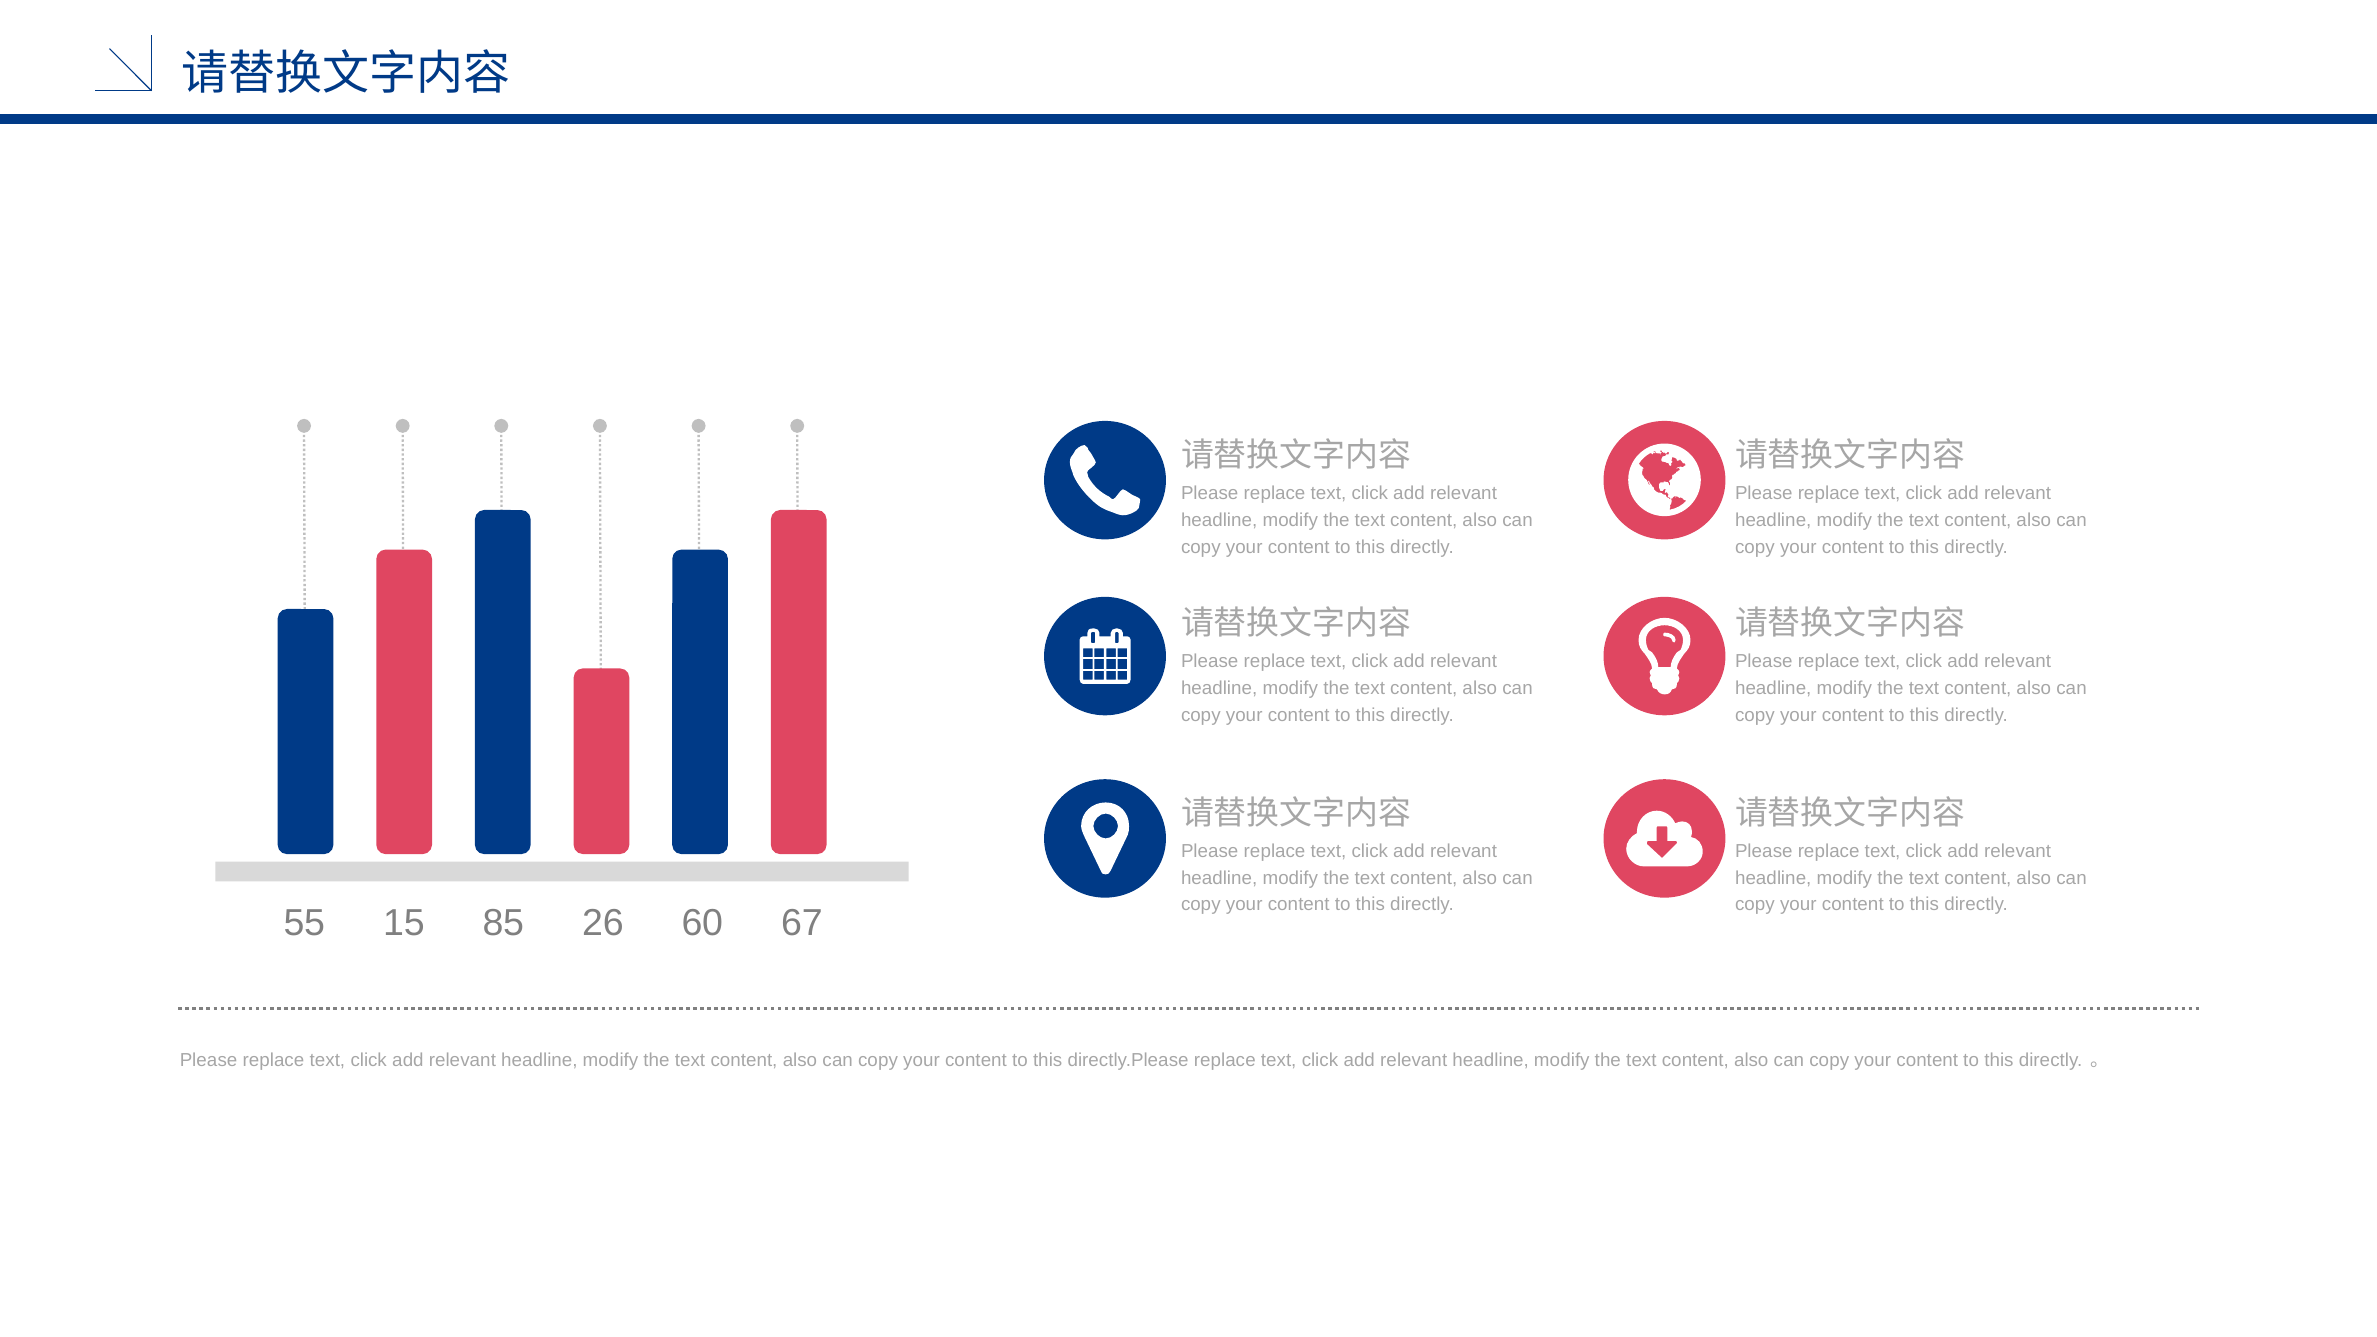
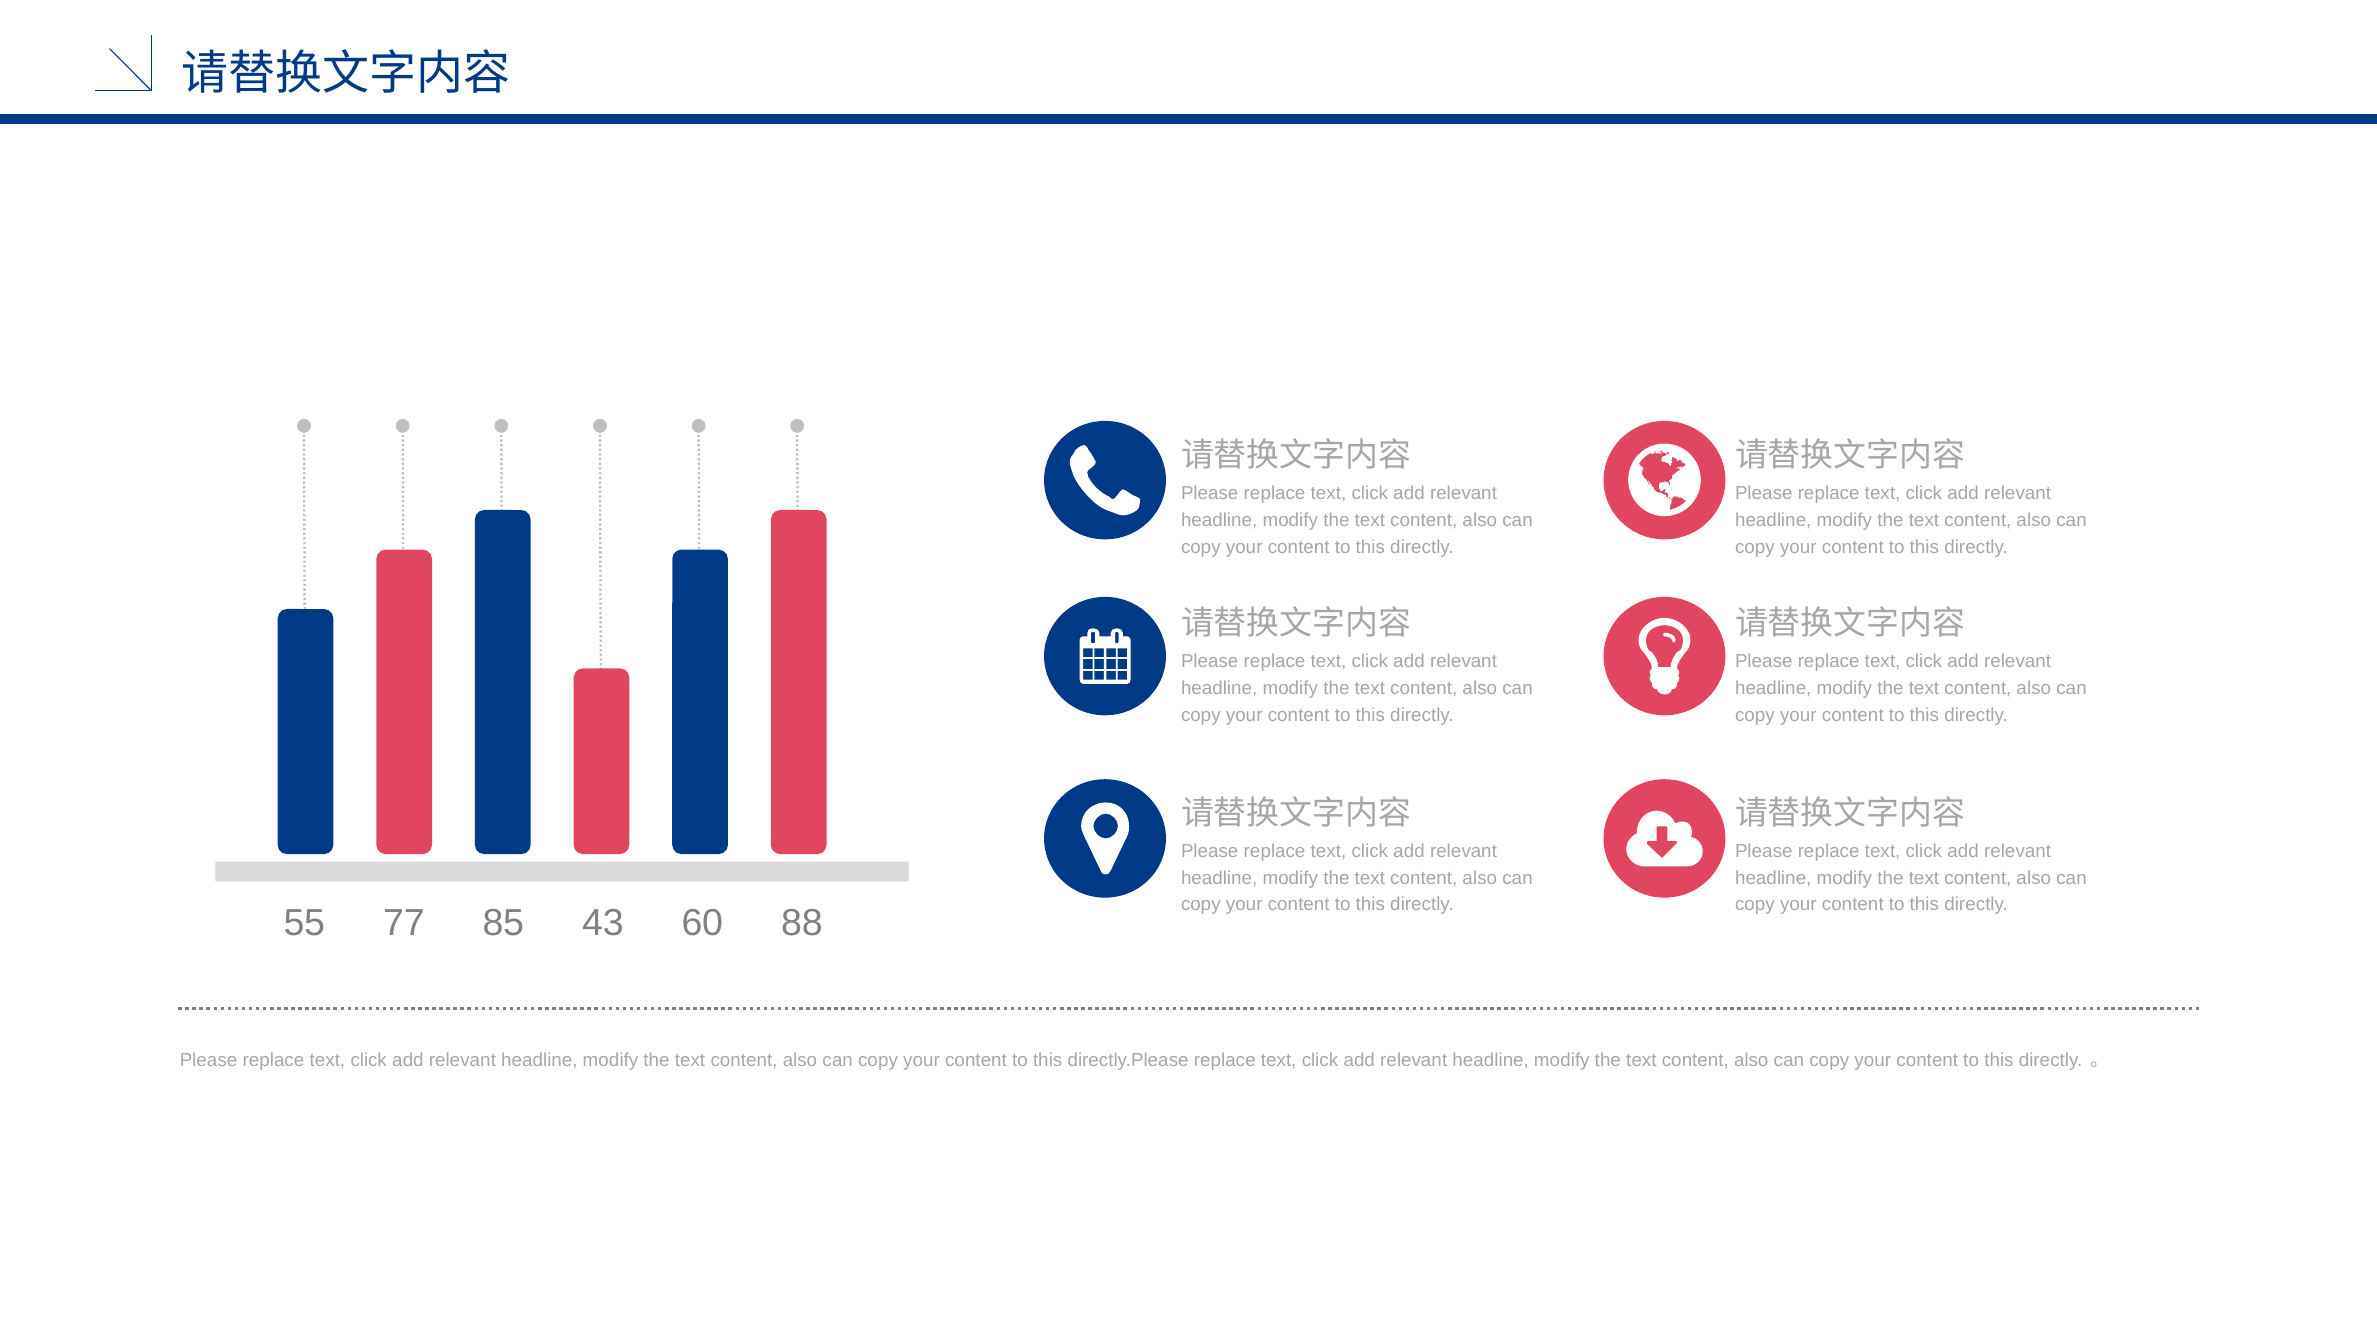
15: 15 -> 77
26: 26 -> 43
67: 67 -> 88
